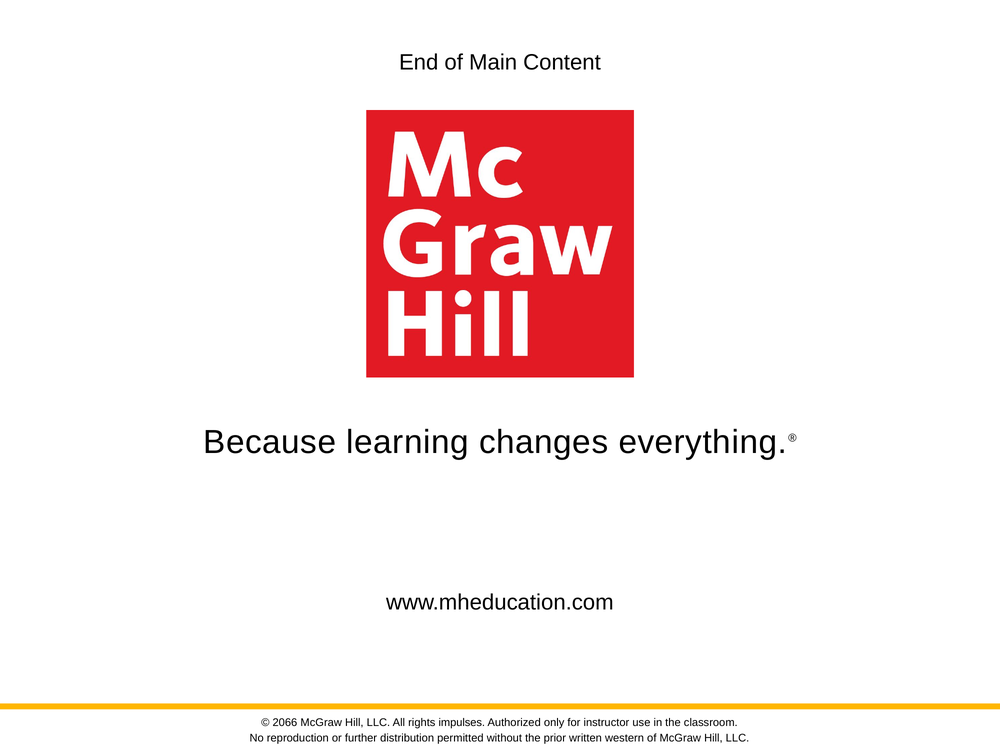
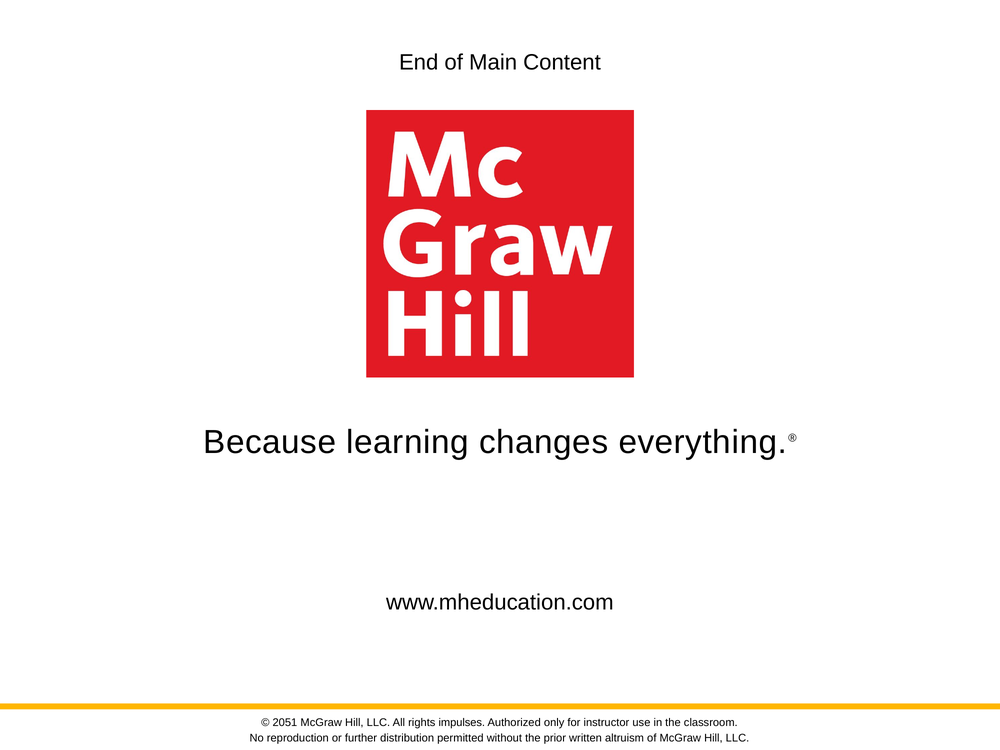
2066: 2066 -> 2051
western: western -> altruism
